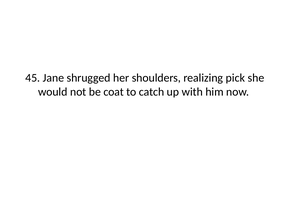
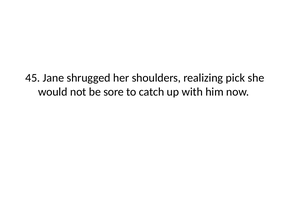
coat: coat -> sore
